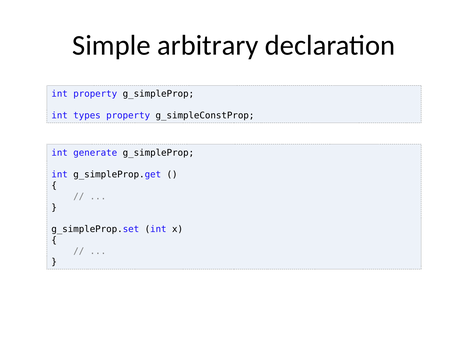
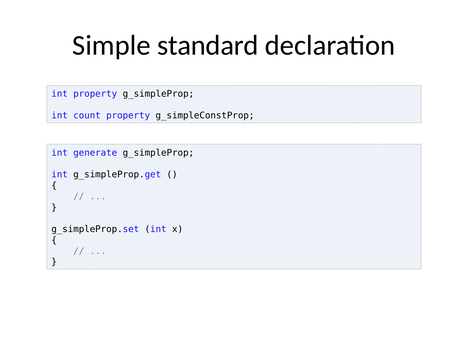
arbitrary: arbitrary -> standard
types: types -> count
